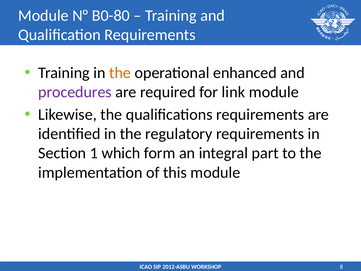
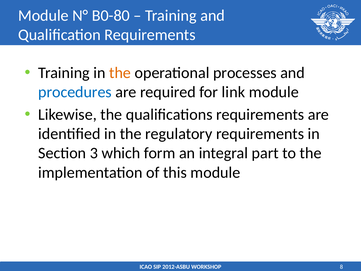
enhanced: enhanced -> processes
procedures colour: purple -> blue
1: 1 -> 3
